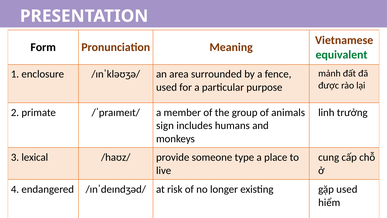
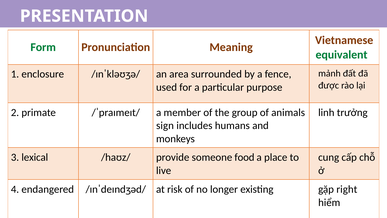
Form colour: black -> green
type: type -> food
gặp used: used -> right
